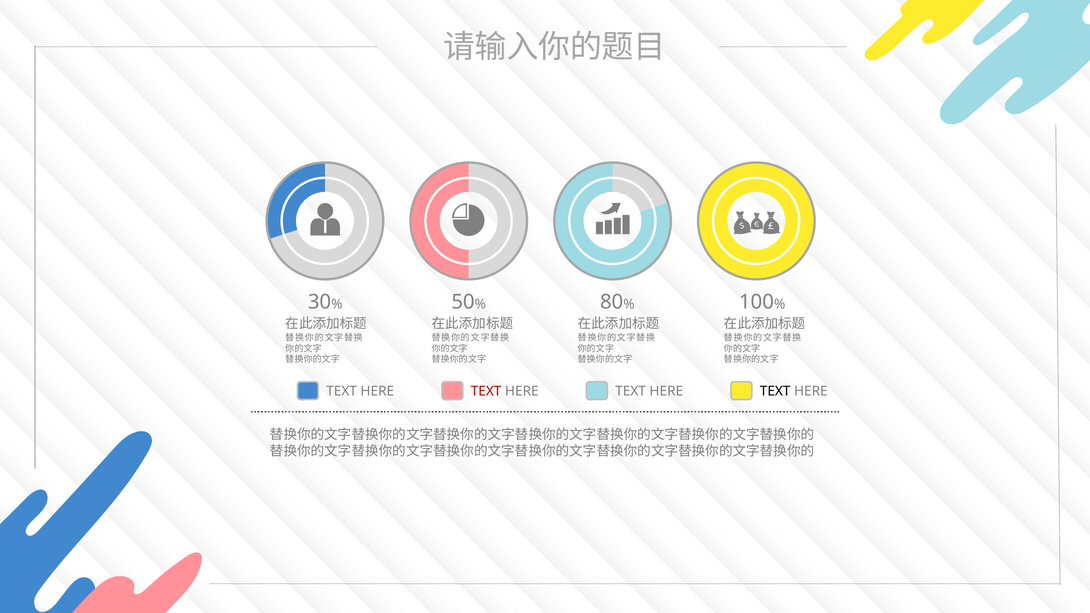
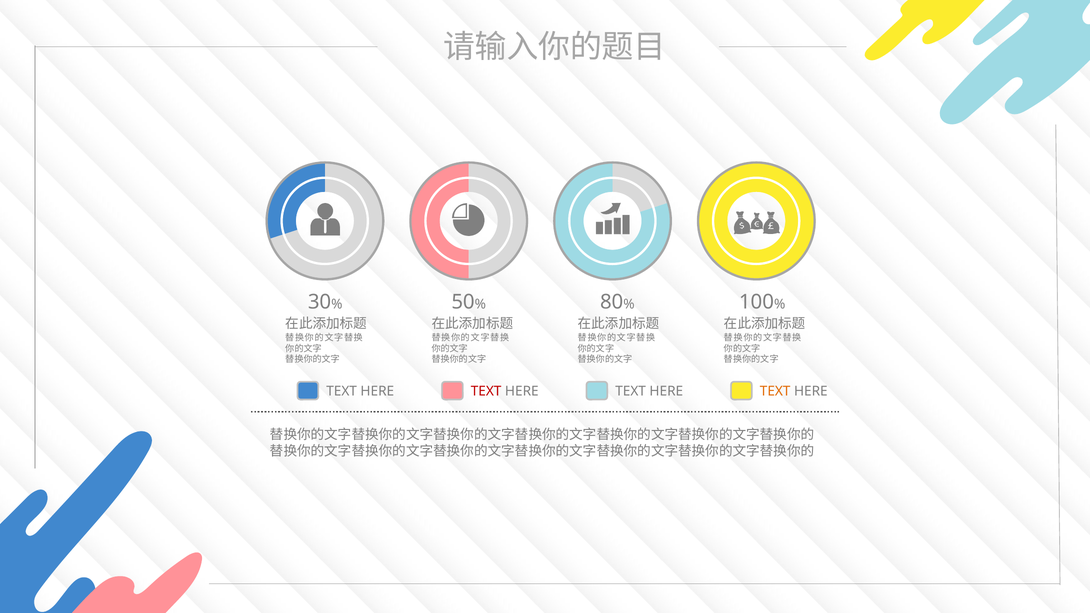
TEXT at (775, 391) colour: black -> orange
